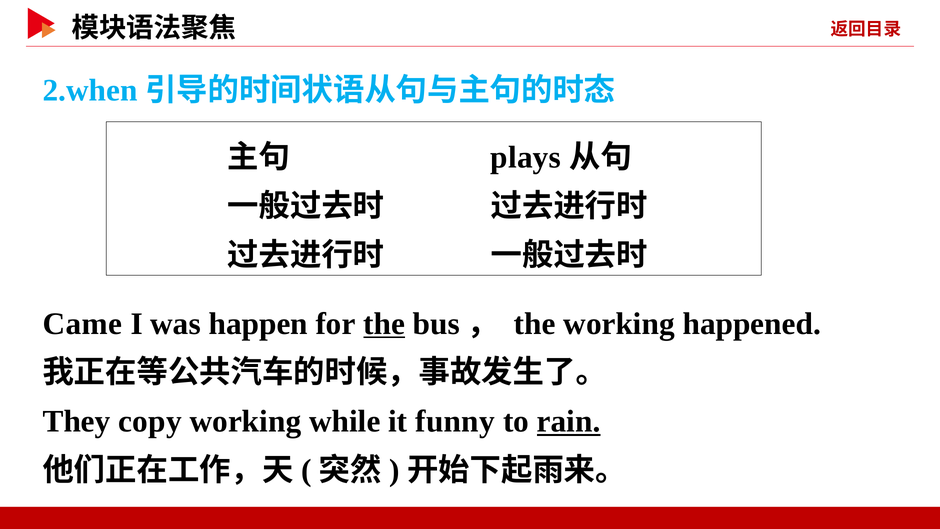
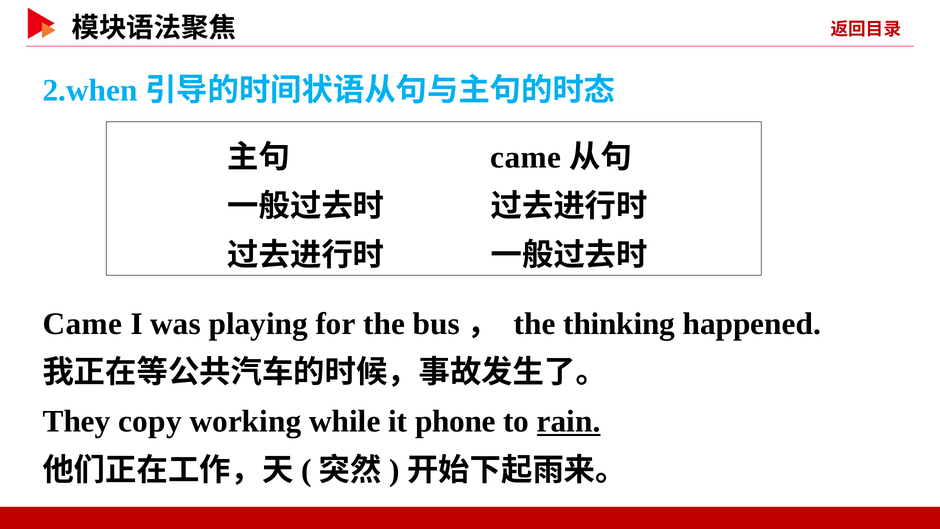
plays at (526, 158): plays -> came
happen: happen -> playing
the at (384, 324) underline: present -> none
the working: working -> thinking
funny: funny -> phone
